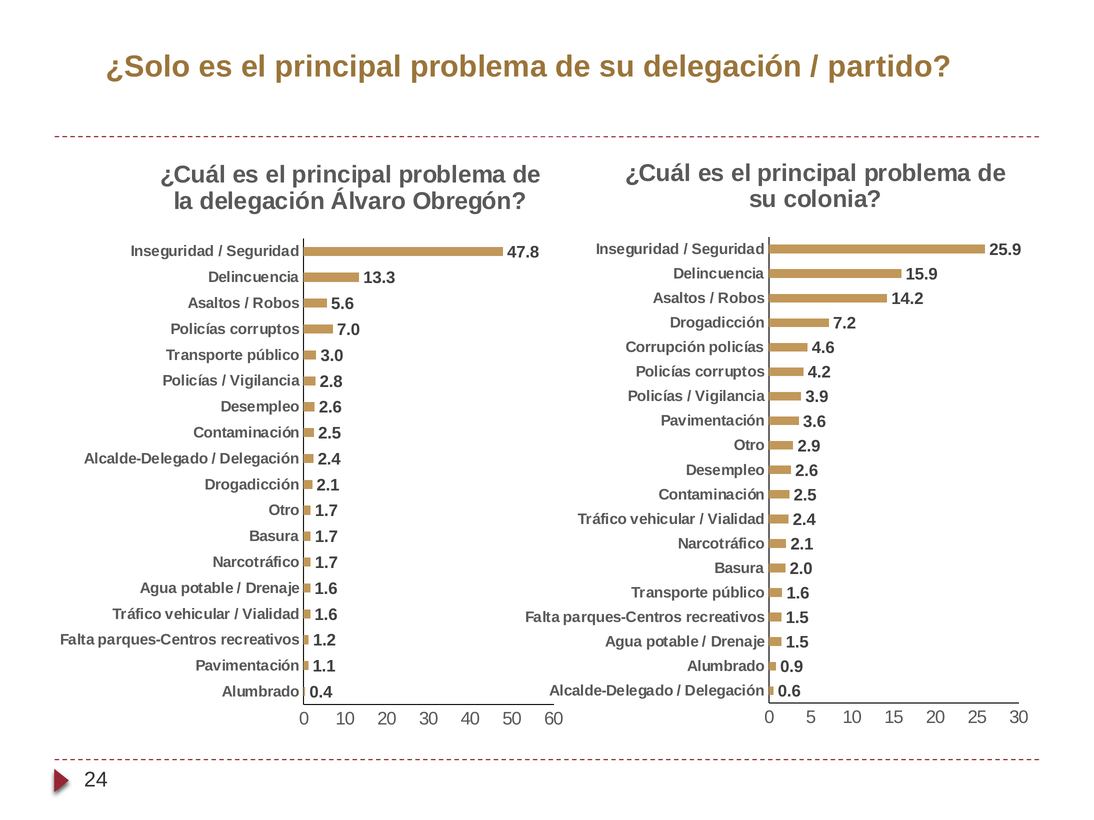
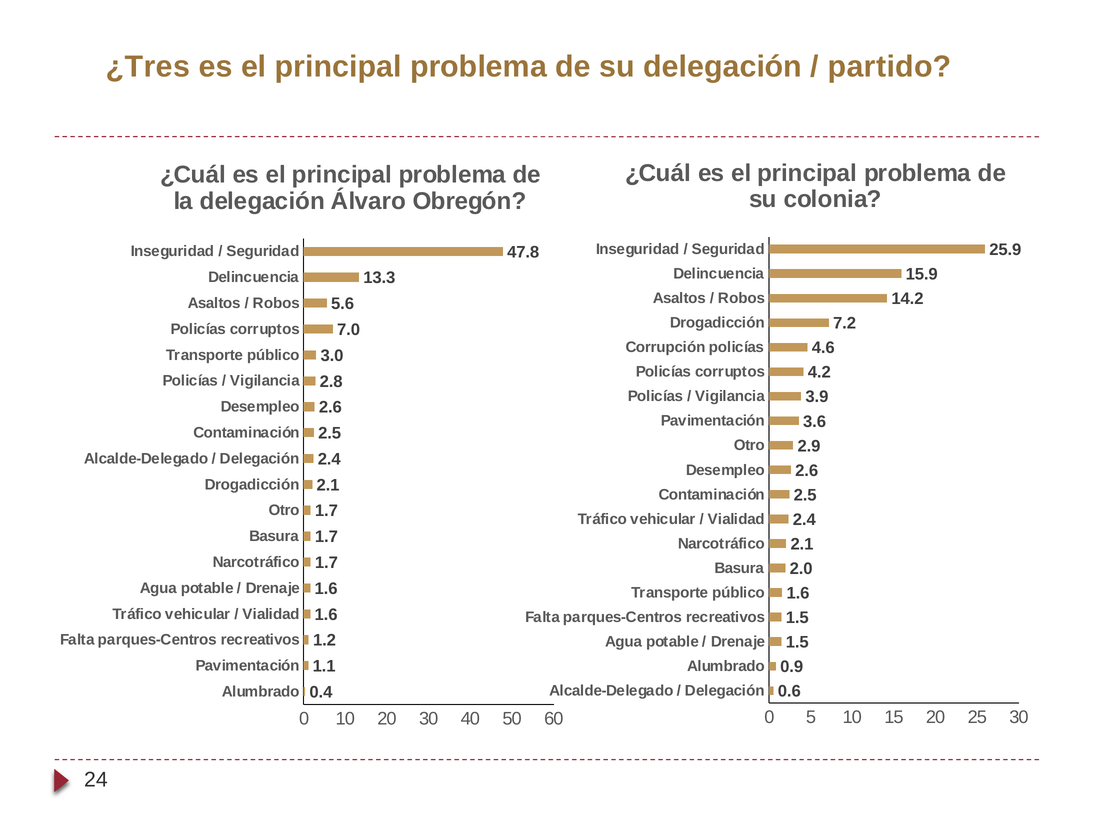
¿Solo: ¿Solo -> ¿Tres
